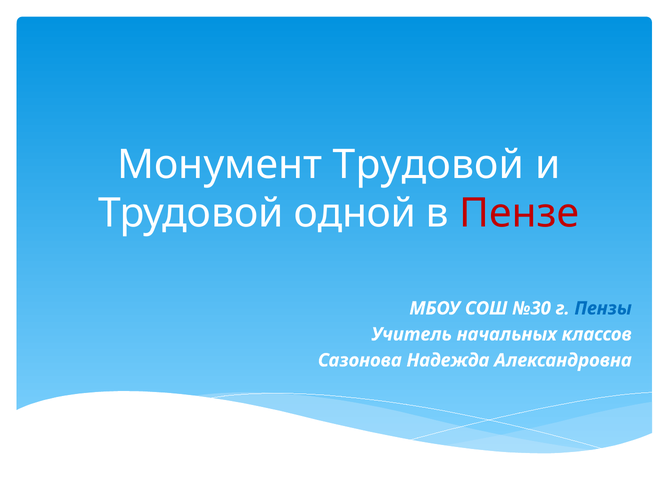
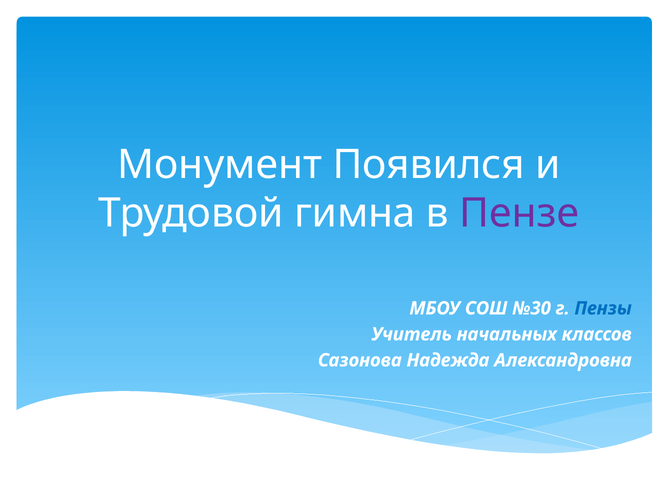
Монумент Трудовой: Трудовой -> Появился
одной: одной -> гимна
Пензе colour: red -> purple
